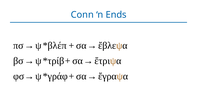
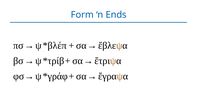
Conn: Conn -> Form
